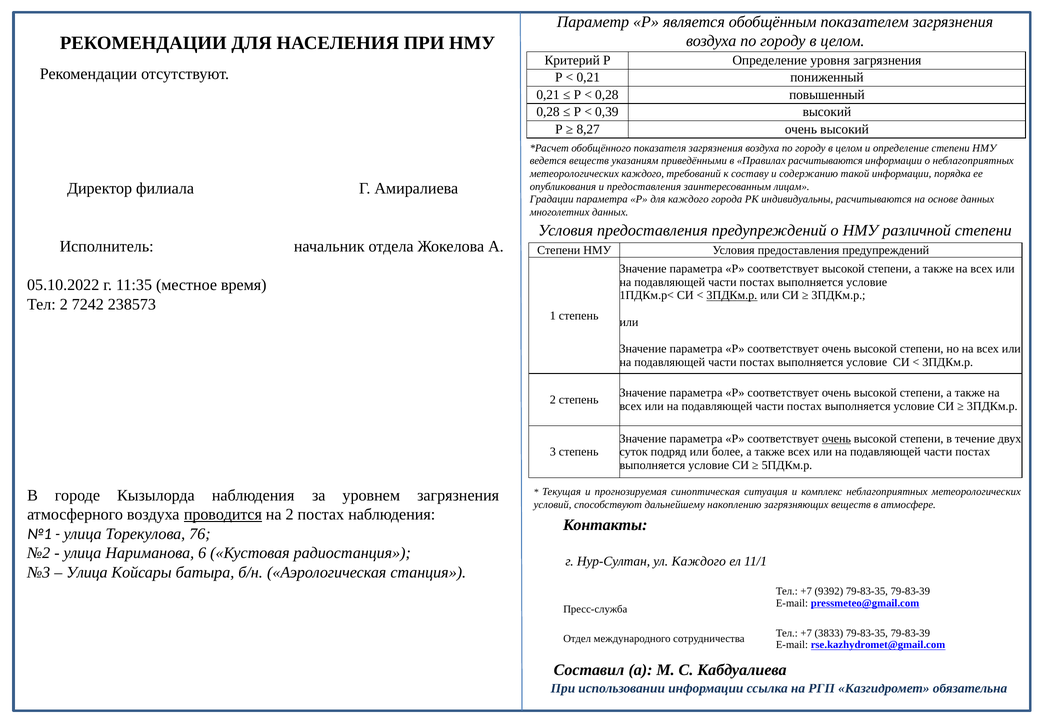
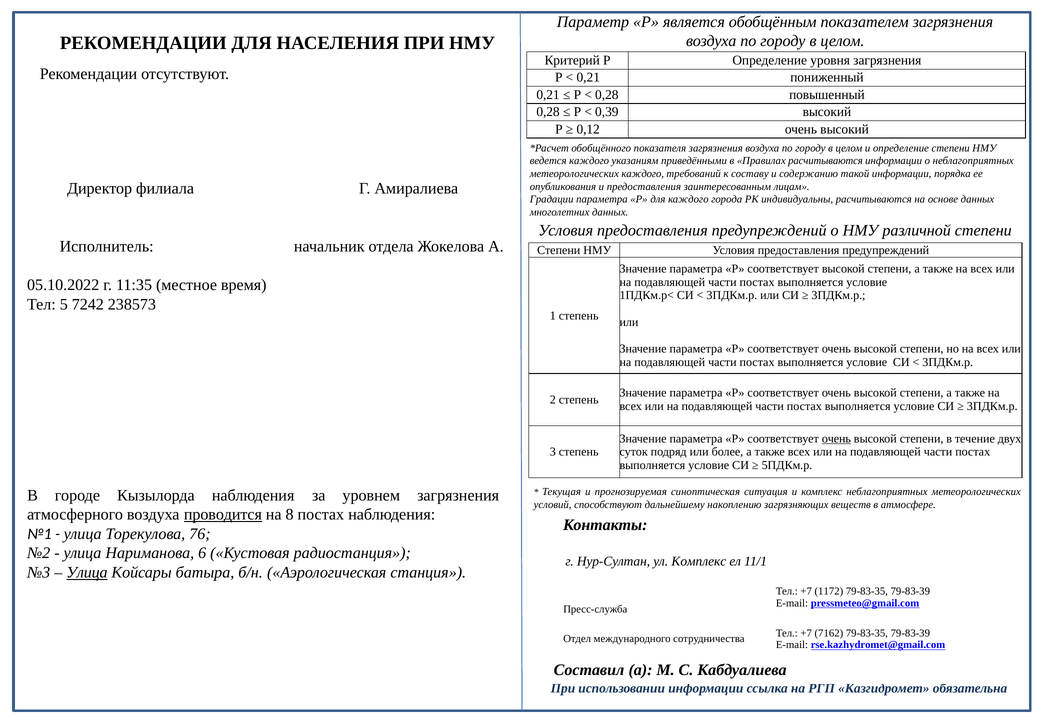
8,27: 8,27 -> 0,12
ведется веществ: веществ -> каждого
3ПДКм.р at (732, 295) underline: present -> none
Тел 2: 2 -> 5
на 2: 2 -> 8
ул Каждого: Каждого -> Комплекс
Улица at (87, 572) underline: none -> present
9392: 9392 -> 1172
3833: 3833 -> 7162
